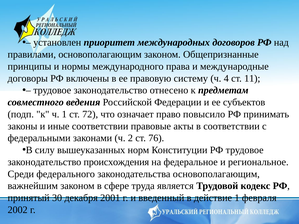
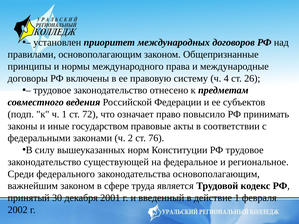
11: 11 -> 26
иные соответствии: соответствии -> государством
происхождения: происхождения -> существующей
